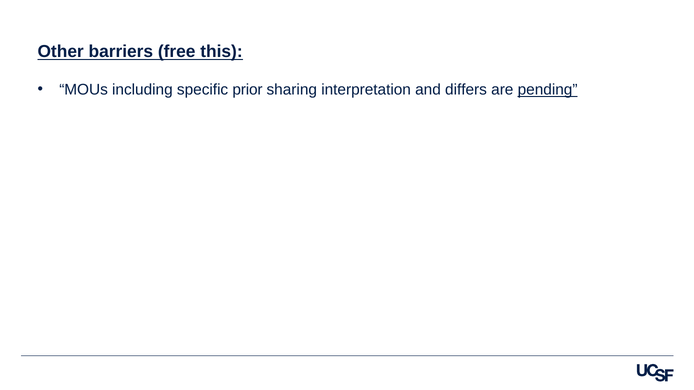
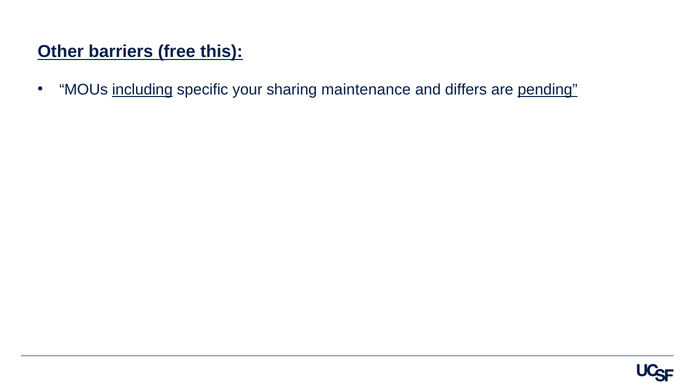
including underline: none -> present
prior: prior -> your
interpretation: interpretation -> maintenance
